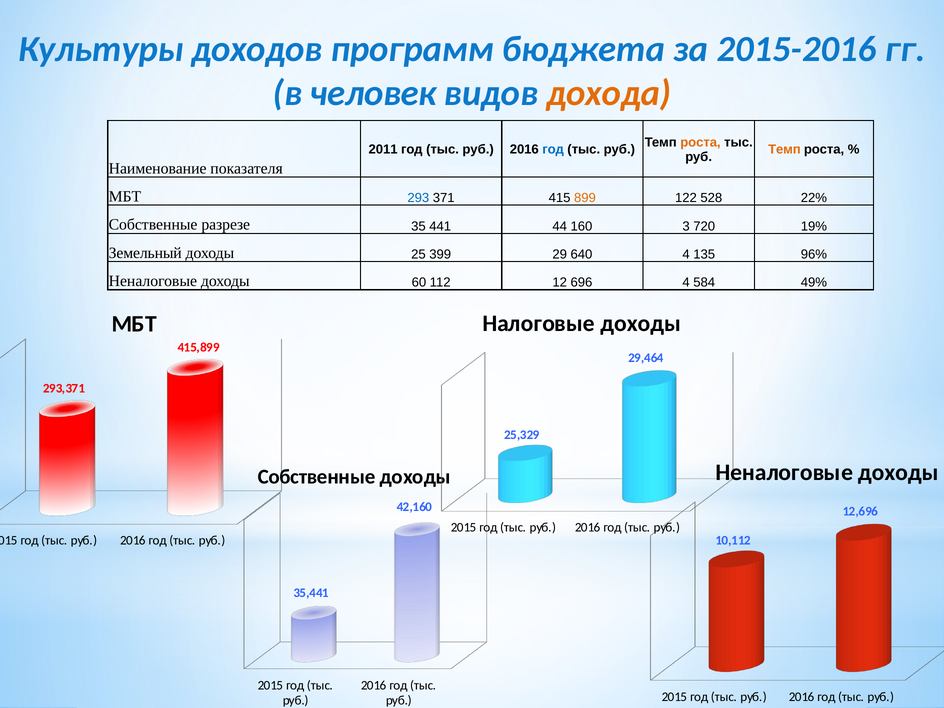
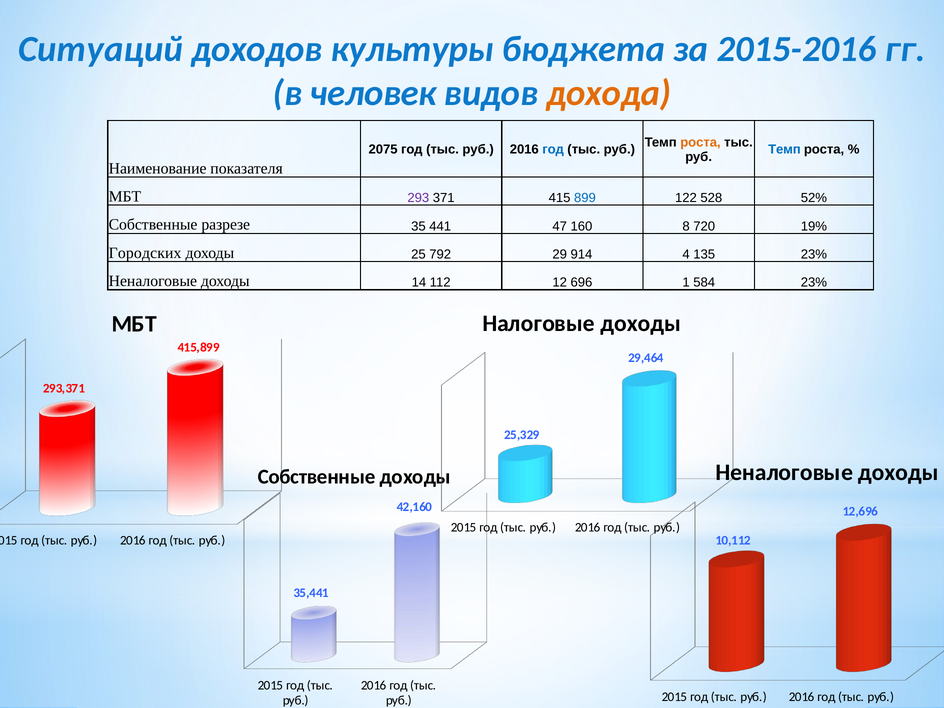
Культуры: Культуры -> Ситуаций
программ: программ -> культуры
2011: 2011 -> 2075
Темп at (784, 149) colour: orange -> blue
293 colour: blue -> purple
899 colour: orange -> blue
22%: 22% -> 52%
44: 44 -> 47
3: 3 -> 8
Земельный: Земельный -> Городских
399: 399 -> 792
640: 640 -> 914
135 96%: 96% -> 23%
60: 60 -> 14
696 4: 4 -> 1
584 49%: 49% -> 23%
